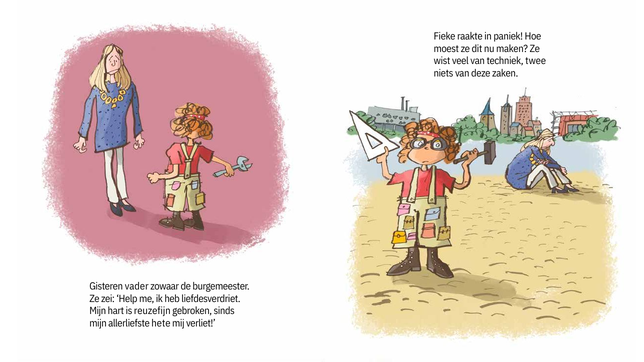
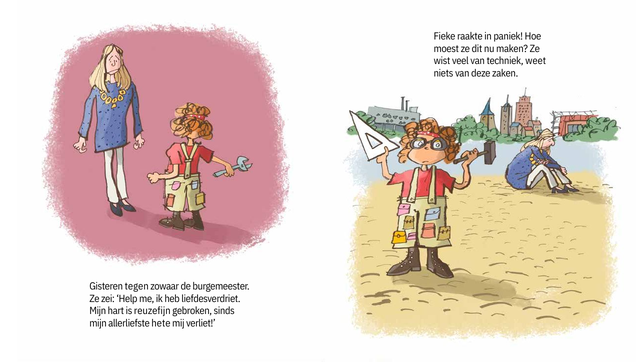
twee: twee -> weet
vader: vader -> tegen
